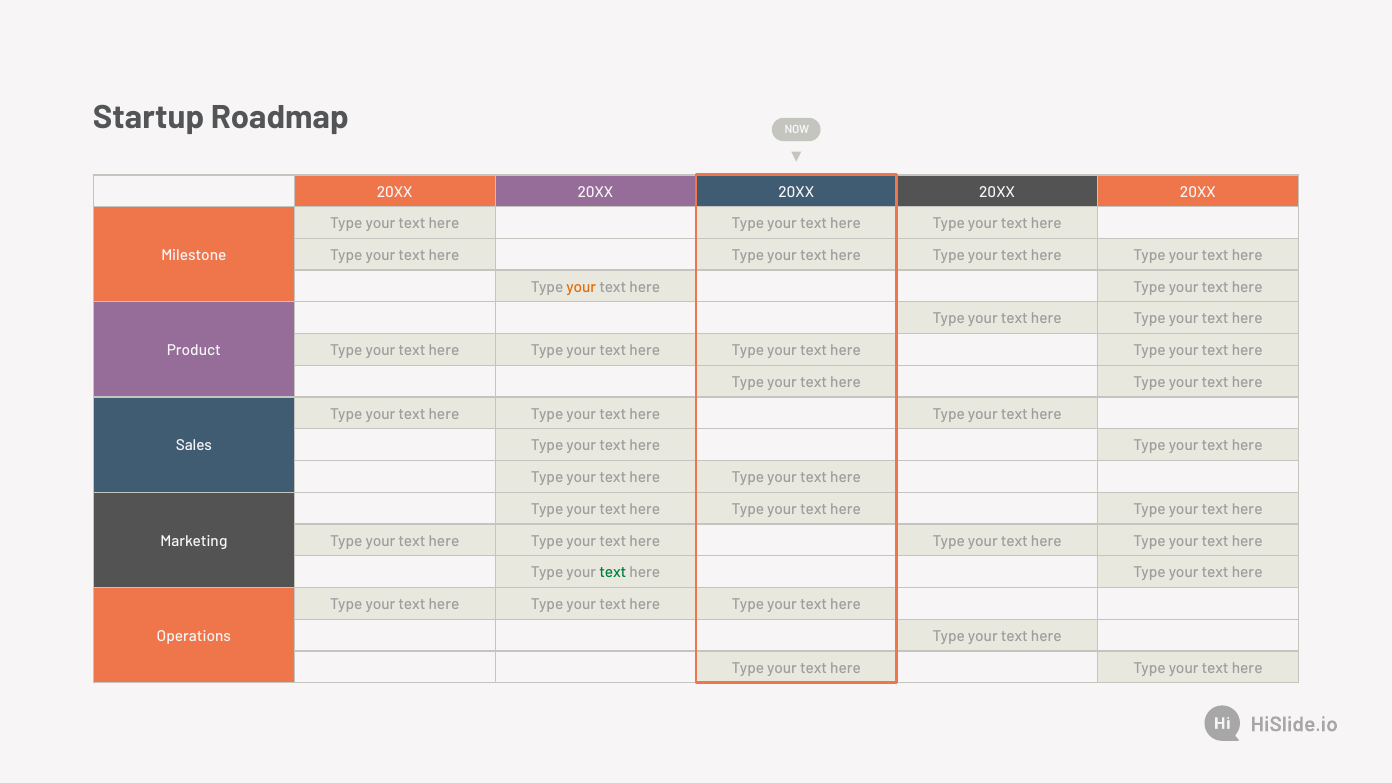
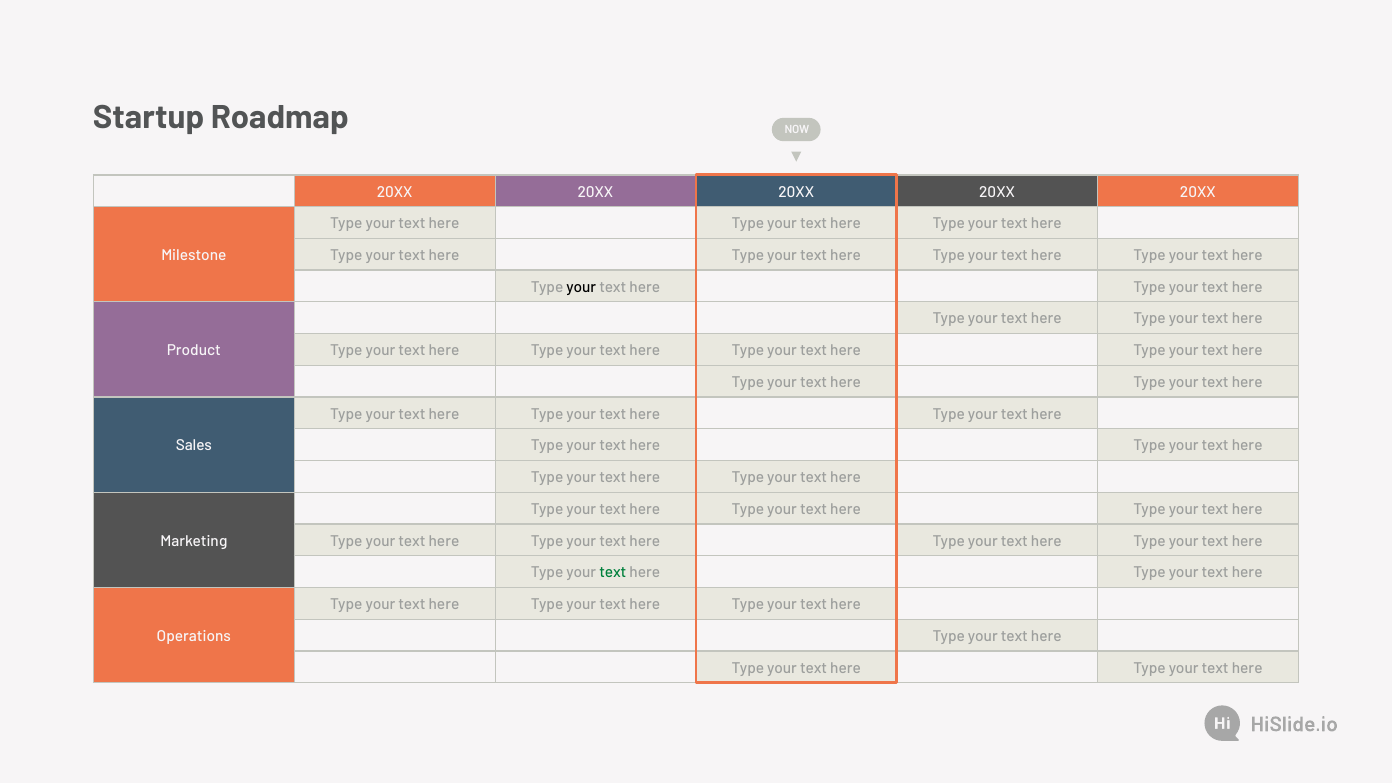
your at (581, 287) colour: orange -> black
